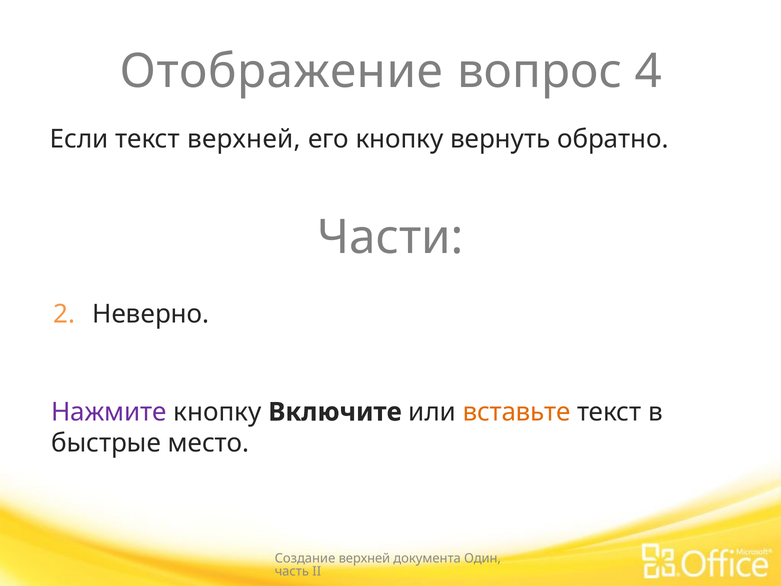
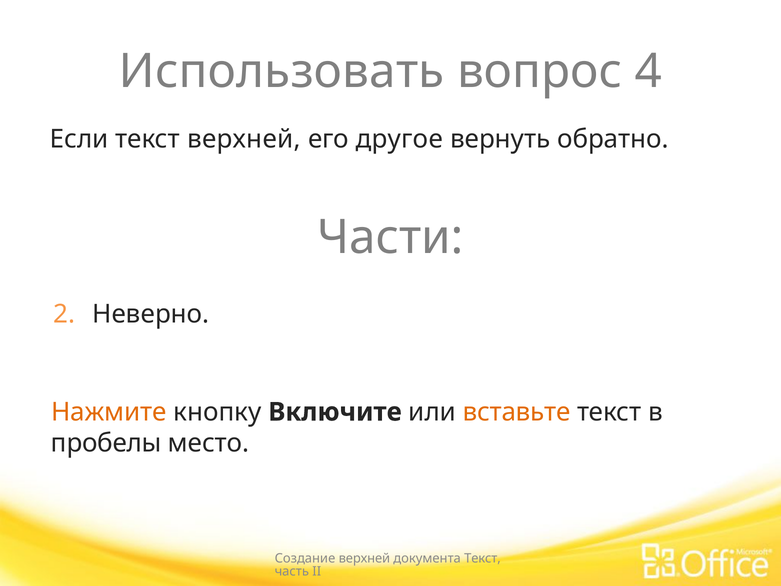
Отображение: Отображение -> Использовать
его кнопку: кнопку -> другое
Нажмите colour: purple -> orange
быстрые: быстрые -> пробелы
документа Один: Один -> Текст
